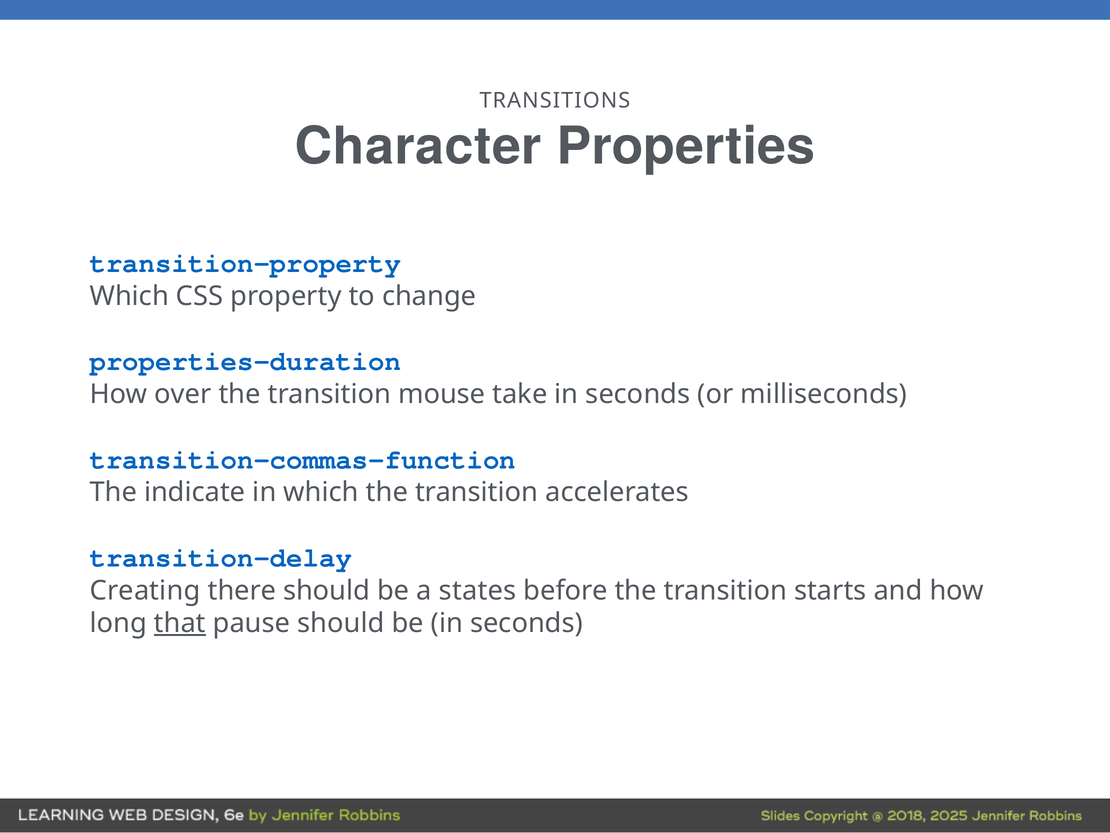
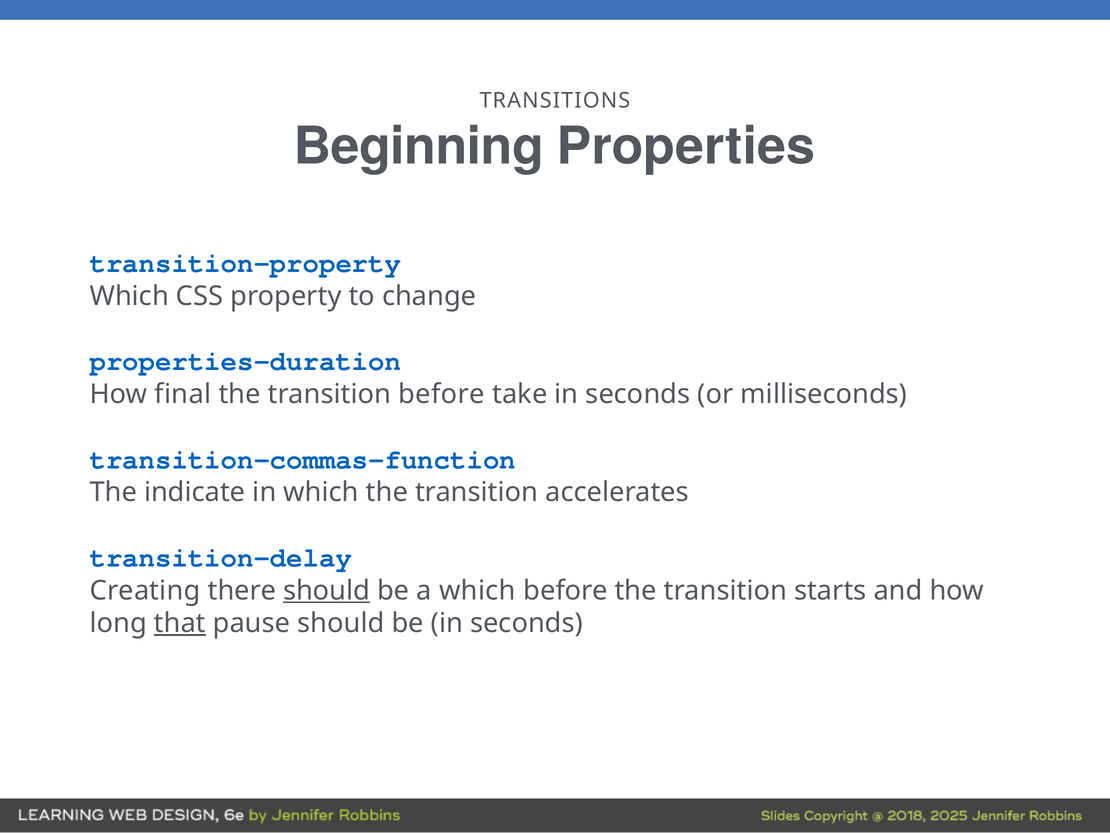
Character: Character -> Beginning
over: over -> final
transition mouse: mouse -> before
should at (327, 590) underline: none -> present
a states: states -> which
